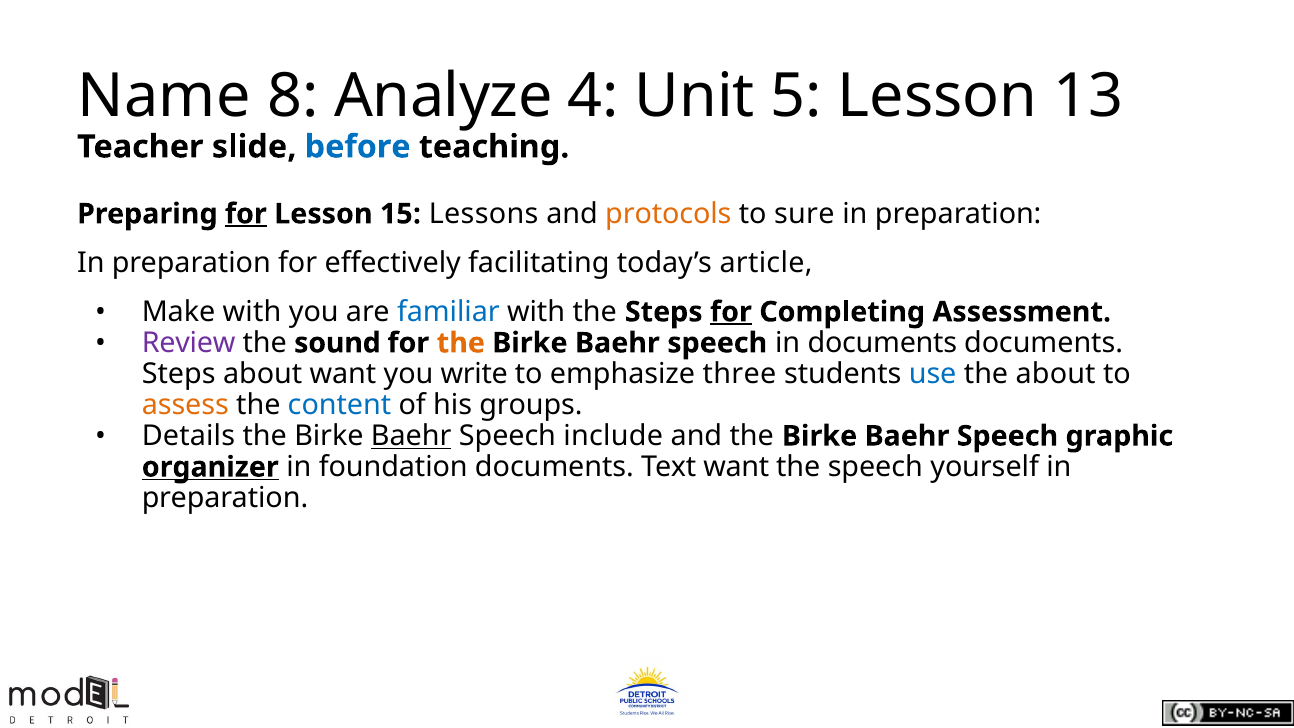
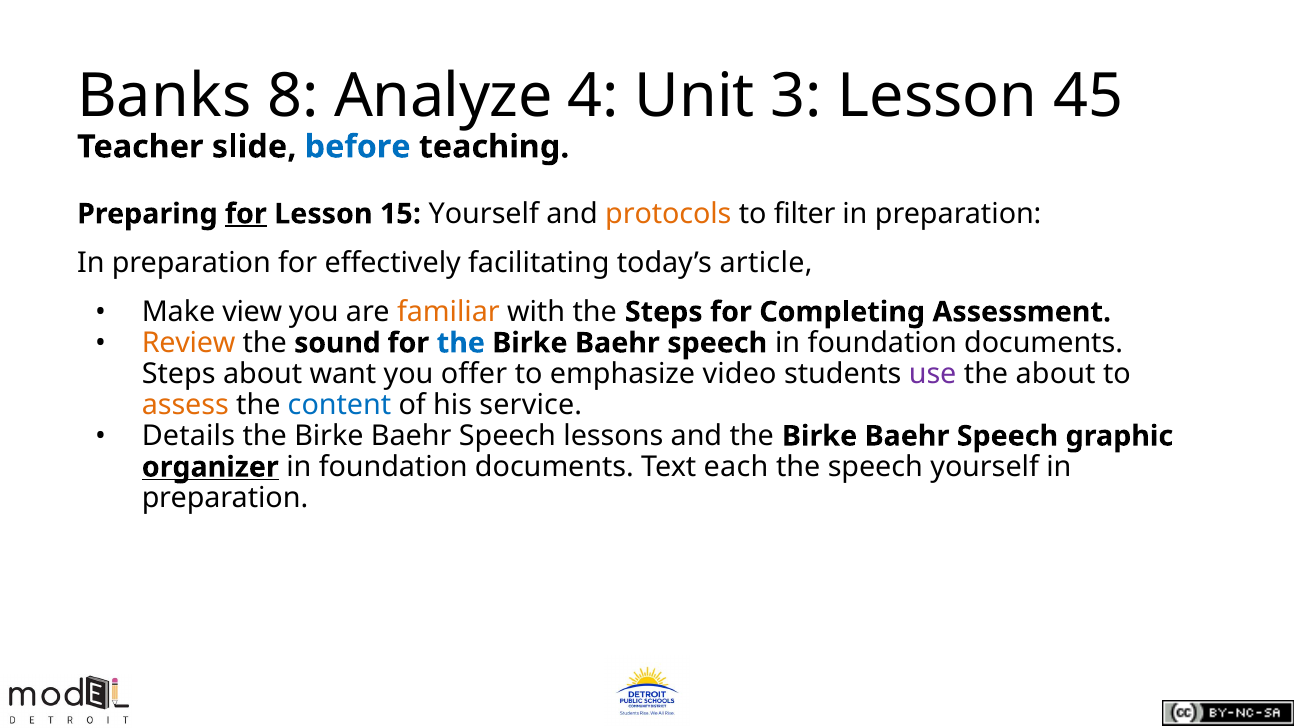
Name: Name -> Banks
5: 5 -> 3
13: 13 -> 45
15 Lessons: Lessons -> Yourself
sure: sure -> filter
Make with: with -> view
familiar colour: blue -> orange
for at (731, 312) underline: present -> none
Review colour: purple -> orange
the at (461, 343) colour: orange -> blue
speech in documents: documents -> foundation
write: write -> offer
three: three -> video
use colour: blue -> purple
groups: groups -> service
Baehr at (411, 436) underline: present -> none
include: include -> lessons
Text want: want -> each
